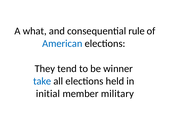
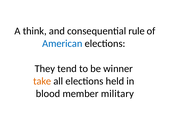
what: what -> think
take colour: blue -> orange
initial: initial -> blood
